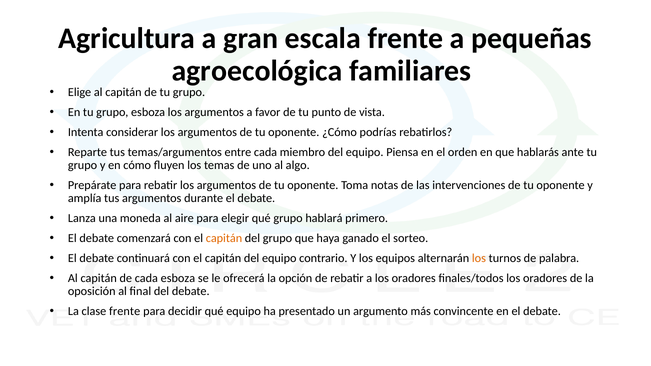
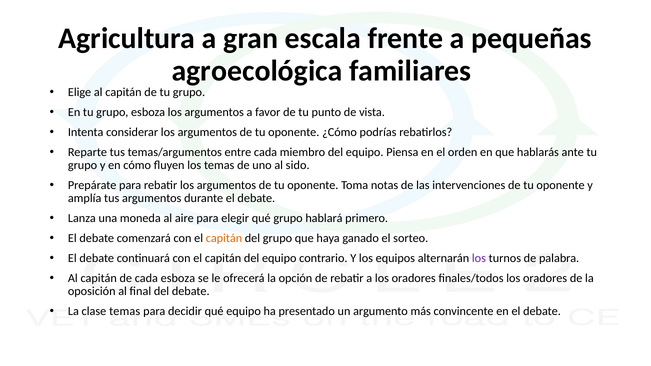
algo: algo -> sido
los at (479, 258) colour: orange -> purple
clase frente: frente -> temas
